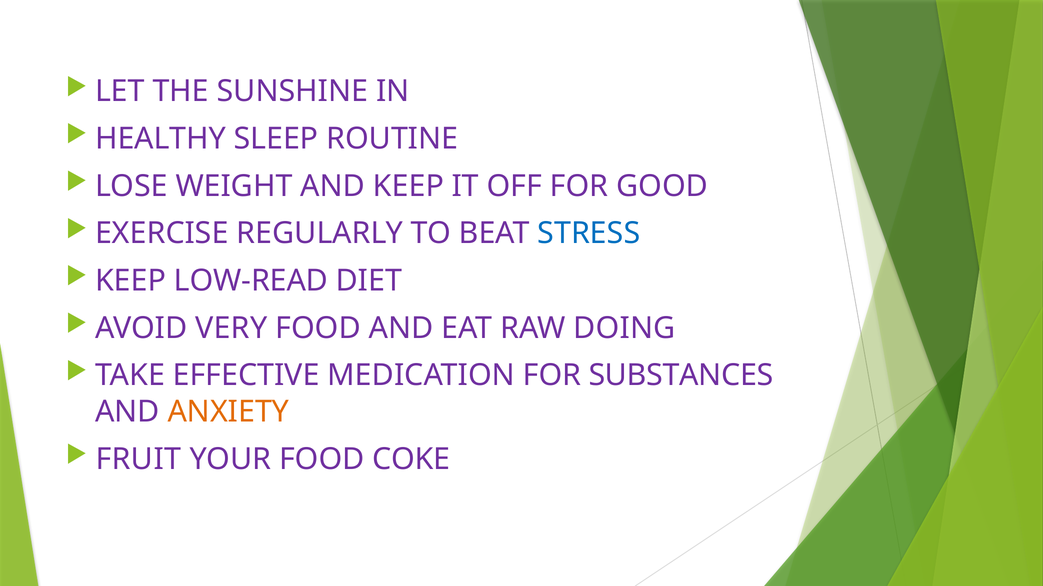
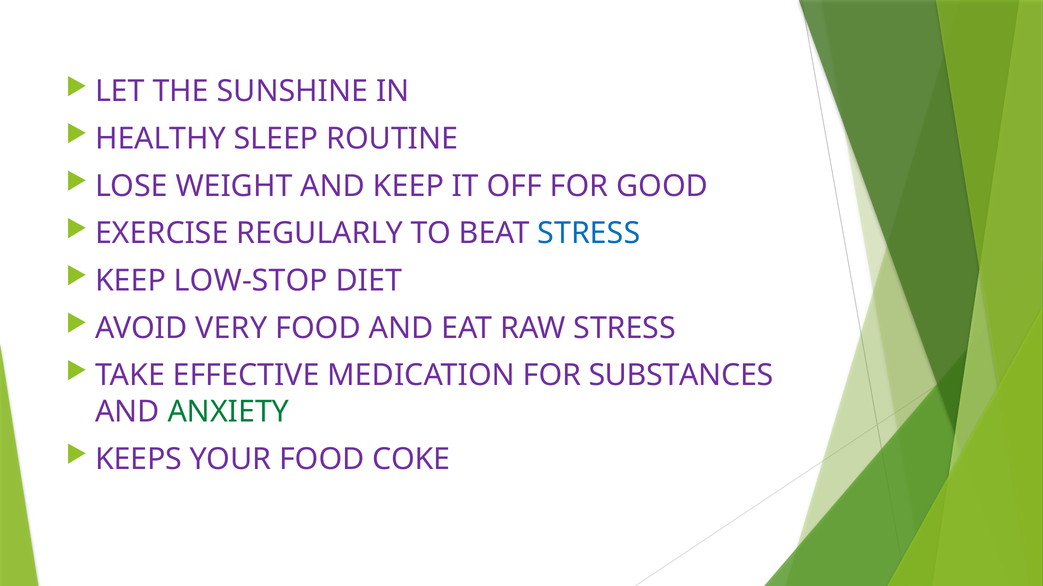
LOW-READ: LOW-READ -> LOW-STOP
RAW DOING: DOING -> STRESS
ANXIETY colour: orange -> green
FRUIT: FRUIT -> KEEPS
